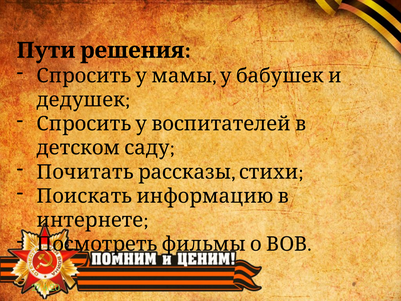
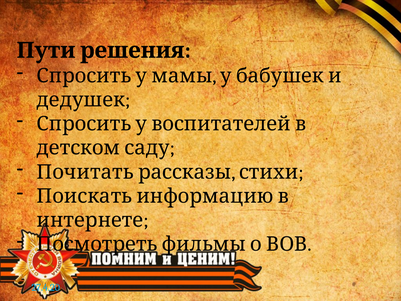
27.4.20 colour: light green -> light blue
